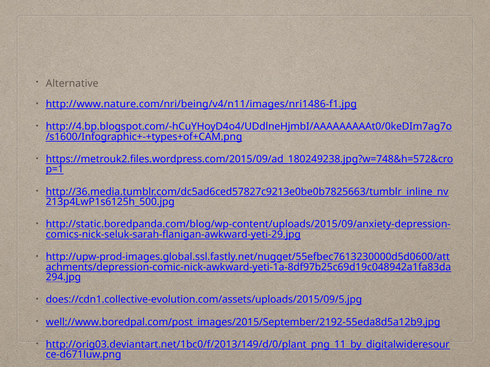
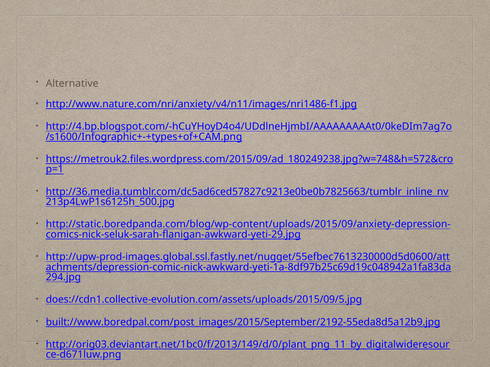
http://www.nature.com/nri/being/v4/n11/images/nri1486-f1.jpg: http://www.nature.com/nri/being/v4/n11/images/nri1486-f1.jpg -> http://www.nature.com/nri/anxiety/v4/n11/images/nri1486-f1.jpg
well://www.boredpal.com/post_images/2015/September/2192-55eda8d5a12b9.jpg: well://www.boredpal.com/post_images/2015/September/2192-55eda8d5a12b9.jpg -> built://www.boredpal.com/post_images/2015/September/2192-55eda8d5a12b9.jpg
